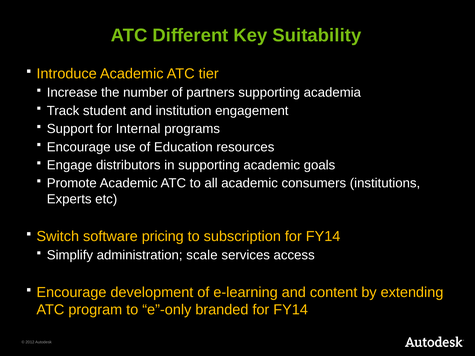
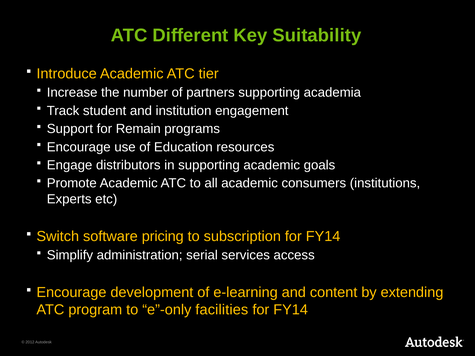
Internal: Internal -> Remain
scale: scale -> serial
branded: branded -> facilities
